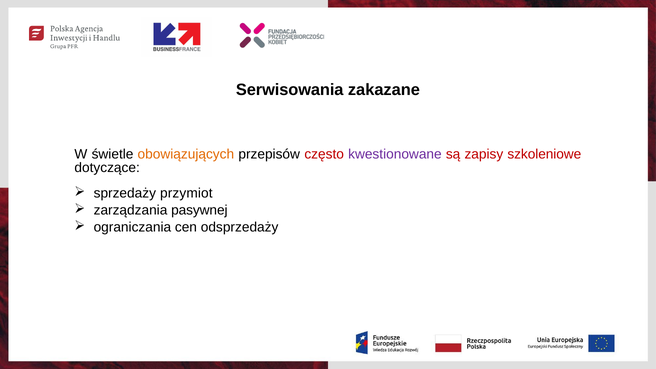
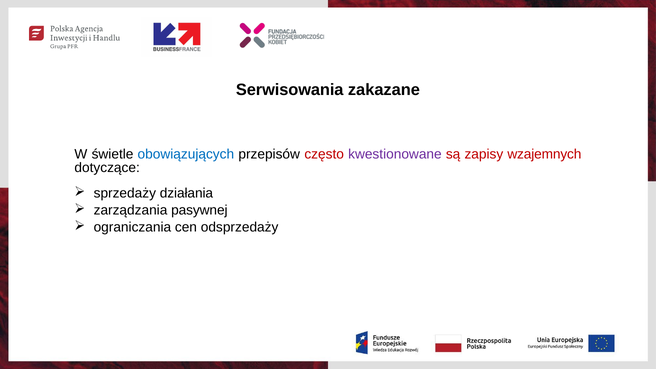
obowiązujących colour: orange -> blue
szkoleniowe: szkoleniowe -> wzajemnych
przymiot: przymiot -> działania
